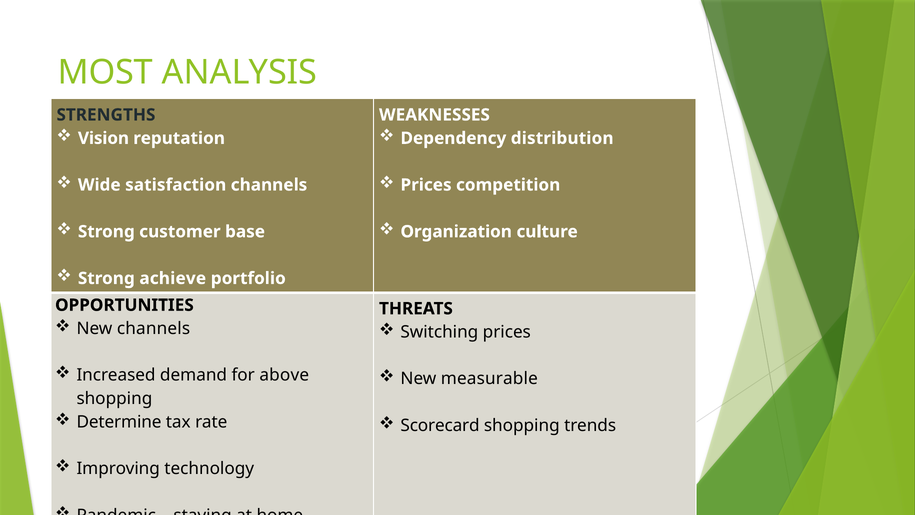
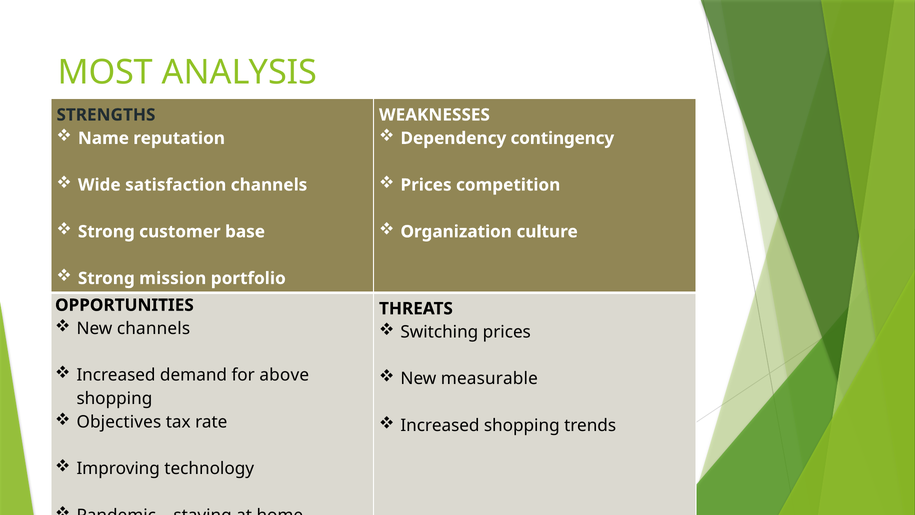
Vision: Vision -> Name
distribution: distribution -> contingency
achieve: achieve -> mission
Determine: Determine -> Objectives
Scorecard at (440, 425): Scorecard -> Increased
